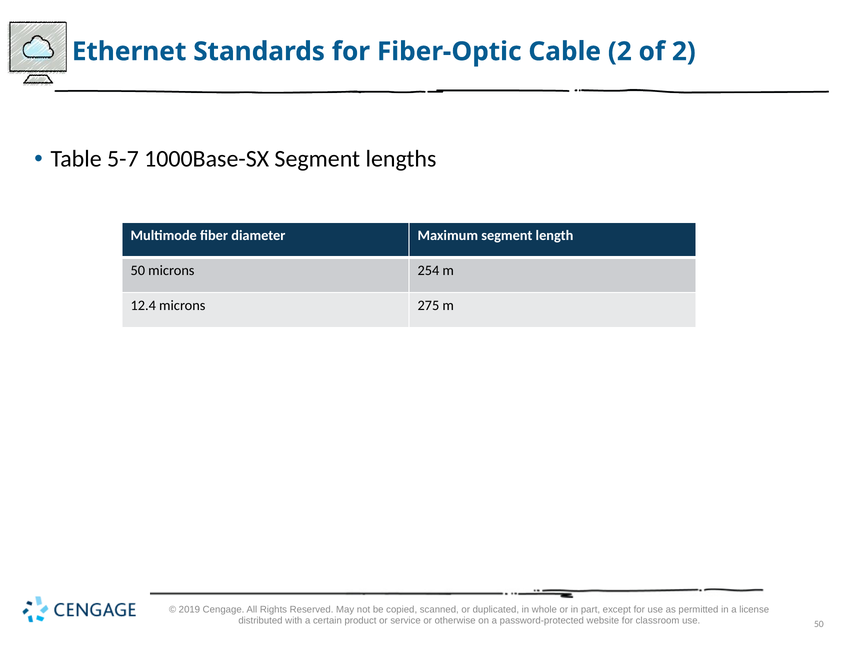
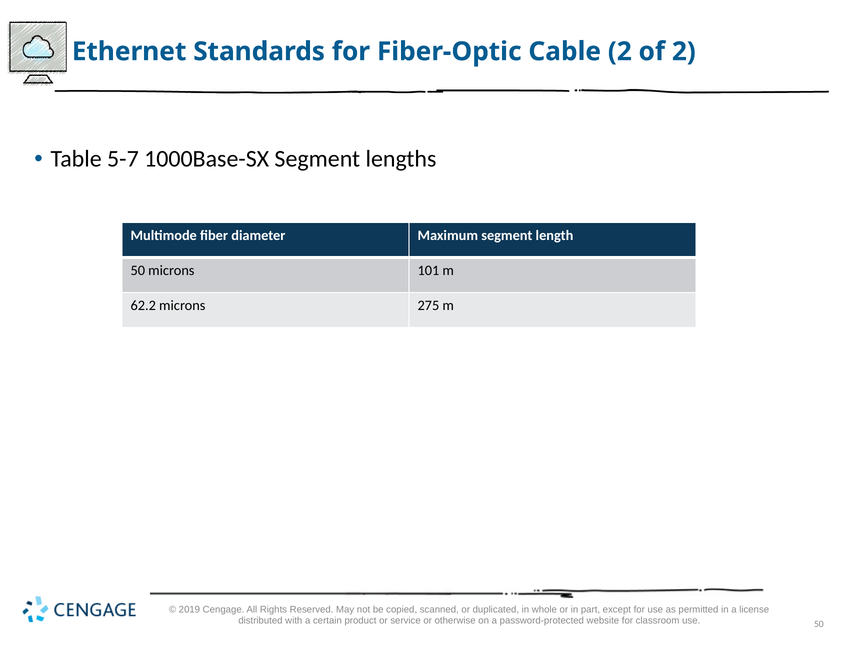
254: 254 -> 101
12.4: 12.4 -> 62.2
